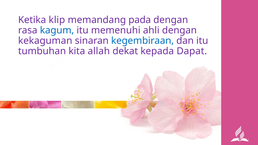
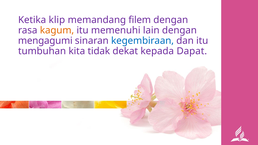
pada: pada -> filem
kagum colour: blue -> orange
ahli: ahli -> lain
kekaguman: kekaguman -> mengagumi
allah: allah -> tidak
